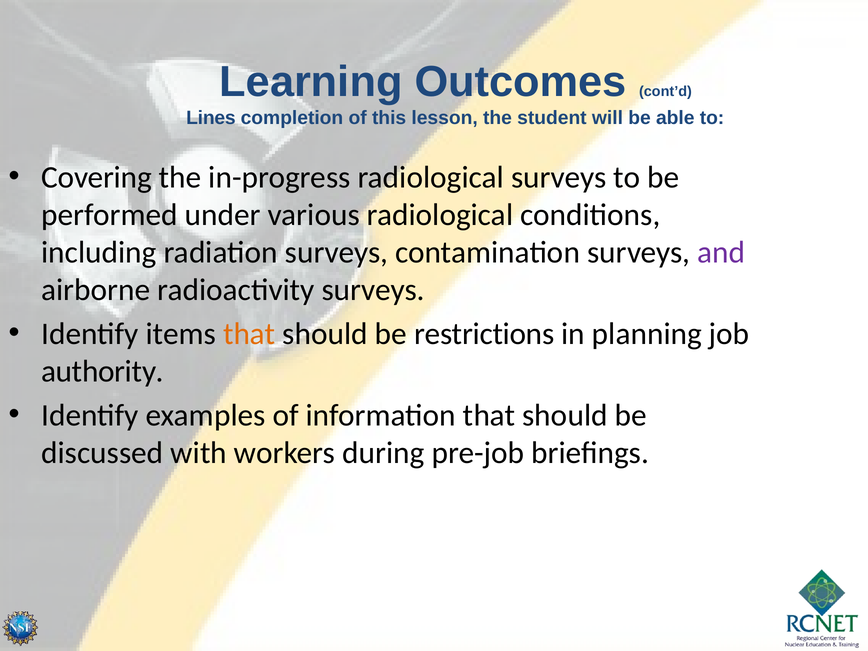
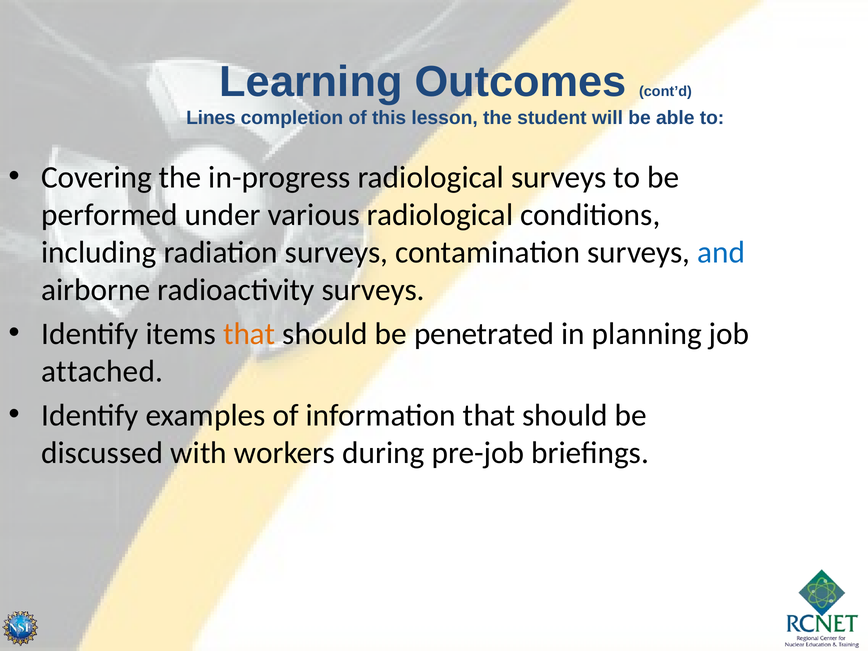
and colour: purple -> blue
restrictions: restrictions -> penetrated
authority: authority -> attached
